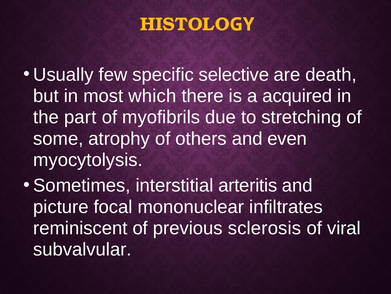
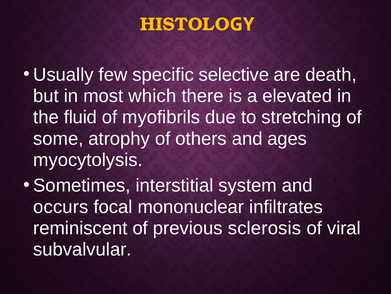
acquired: acquired -> elevated
part: part -> fluid
even: even -> ages
arteritis: arteritis -> system
picture: picture -> occurs
